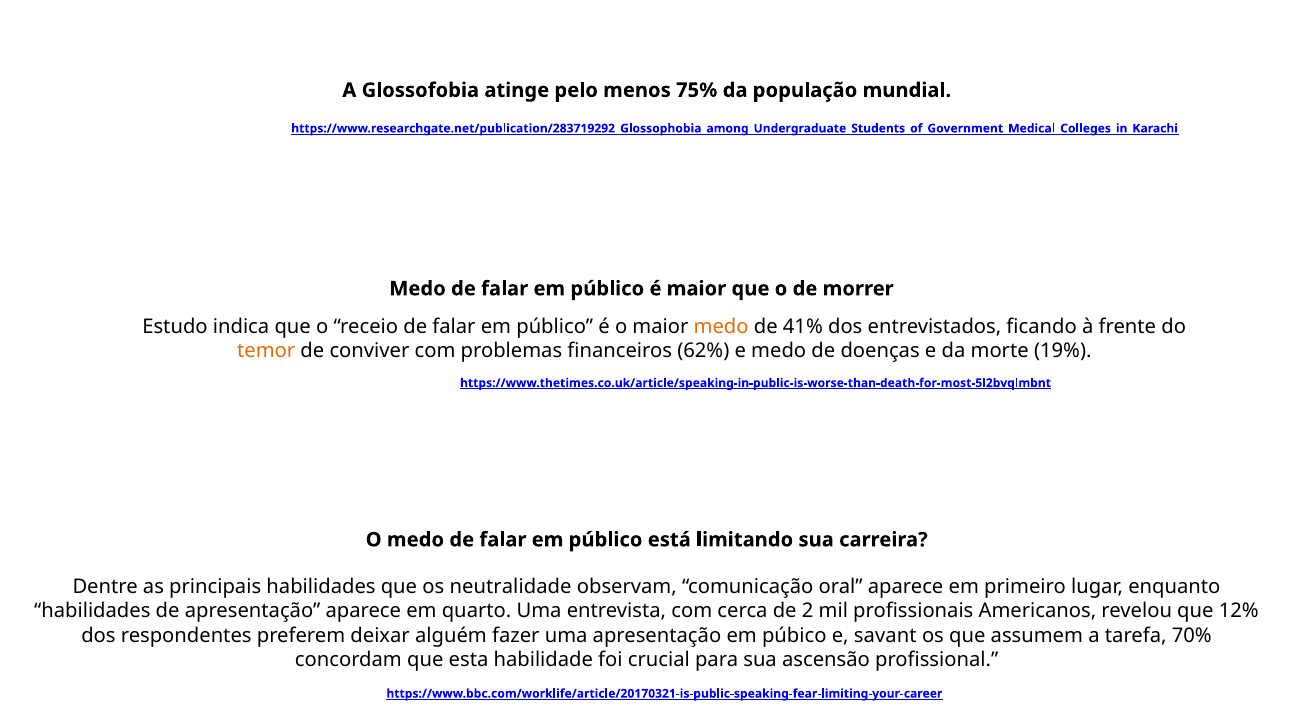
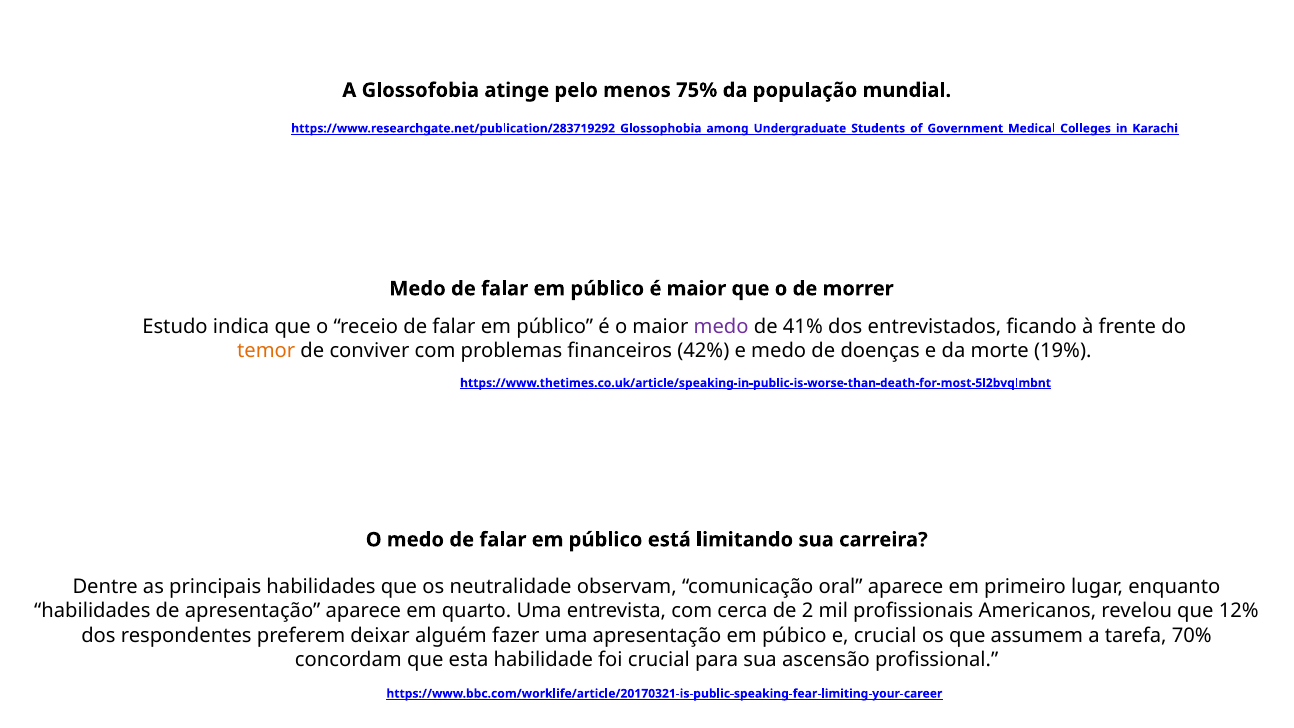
medo at (721, 326) colour: orange -> purple
62%: 62% -> 42%
e savant: savant -> crucial
